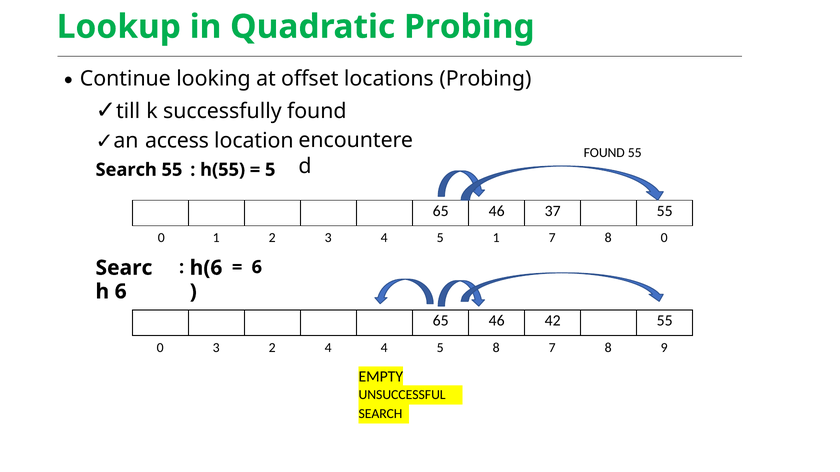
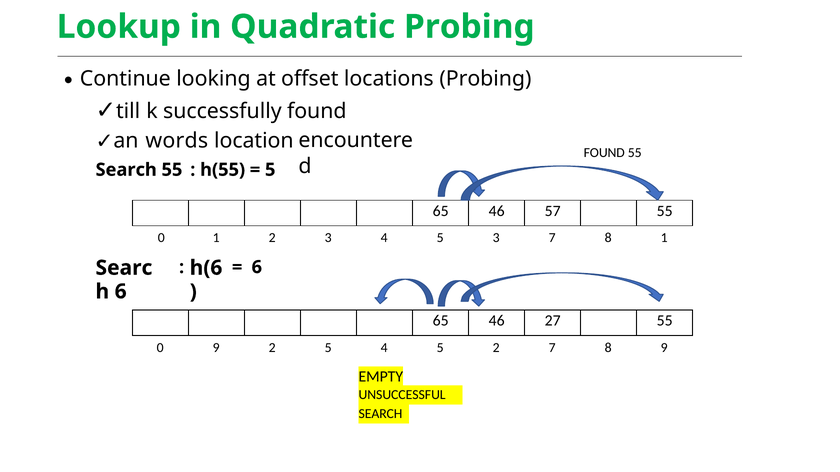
access: access -> words
37: 37 -> 57
5 1: 1 -> 3
8 0: 0 -> 1
42: 42 -> 27
0 3: 3 -> 9
2 4: 4 -> 5
5 8: 8 -> 2
